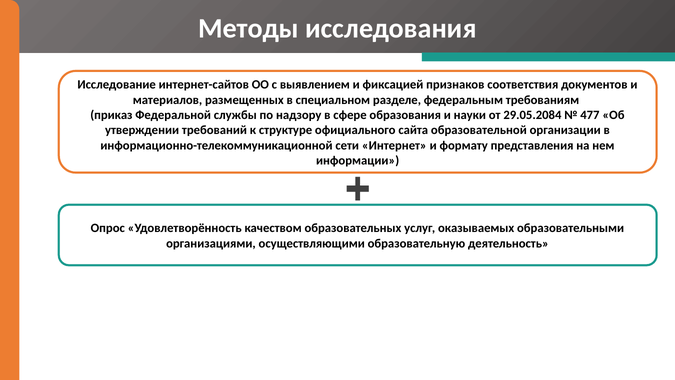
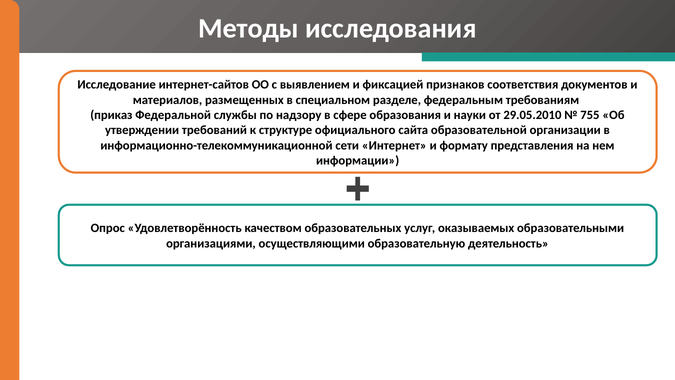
29.05.2084: 29.05.2084 -> 29.05.2010
477: 477 -> 755
